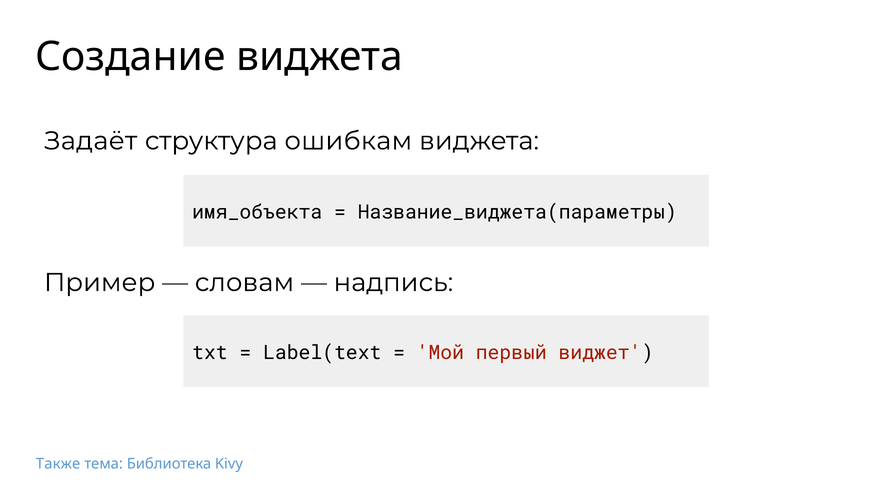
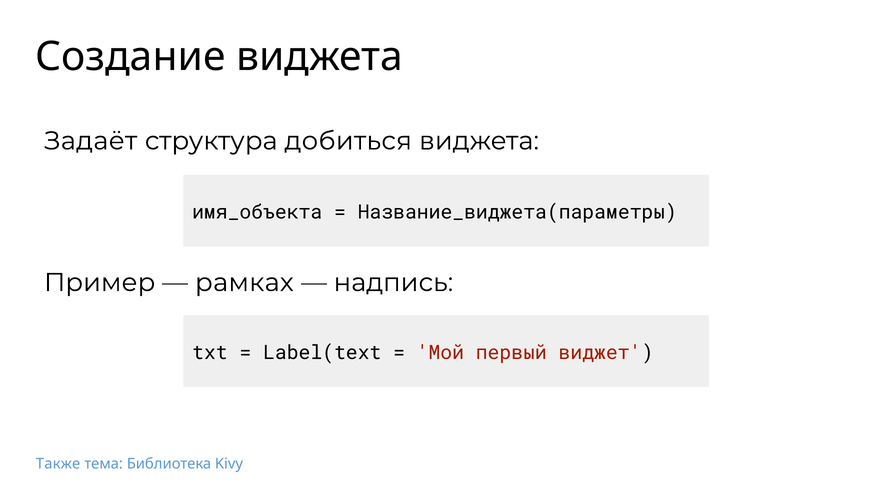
ошибкам: ошибкам -> добиться
словам: словам -> рамках
